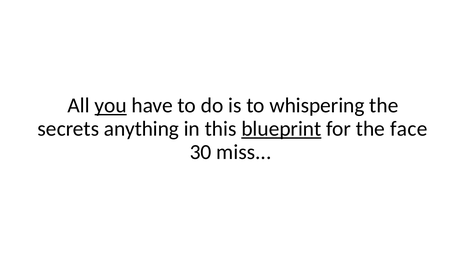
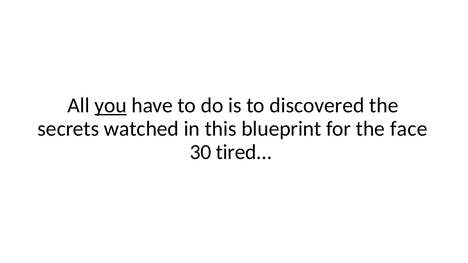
whispering: whispering -> discovered
anything: anything -> watched
blueprint underline: present -> none
miss: miss -> tired
